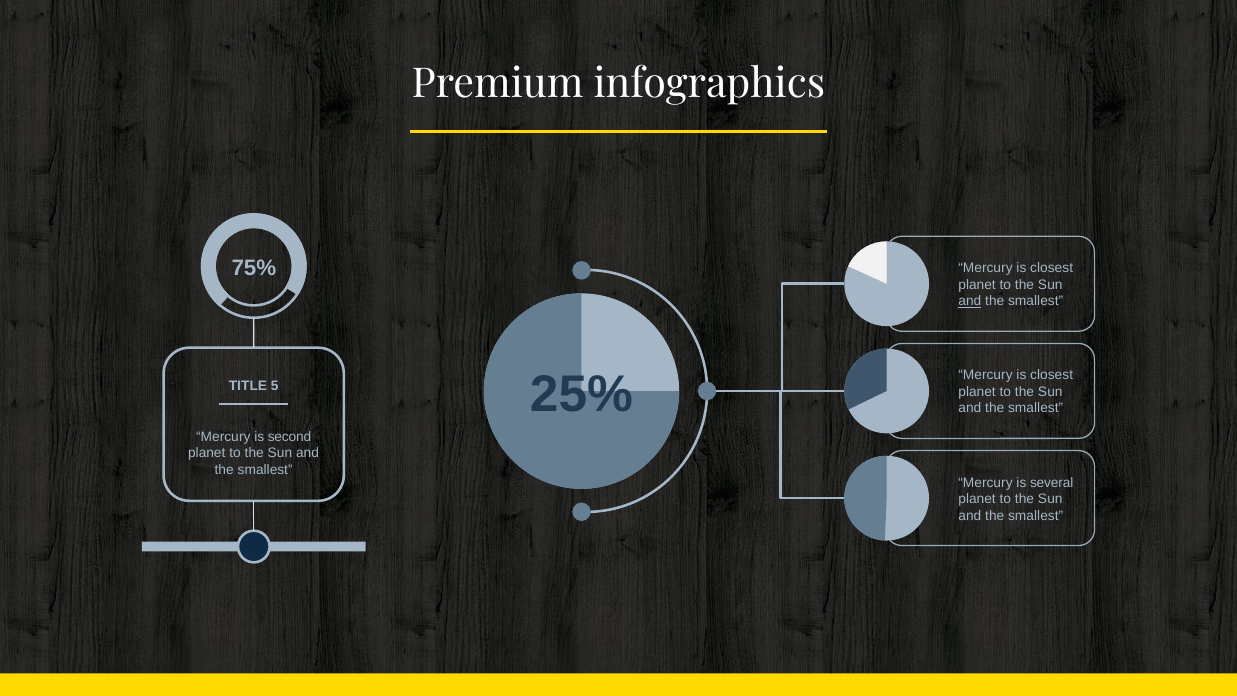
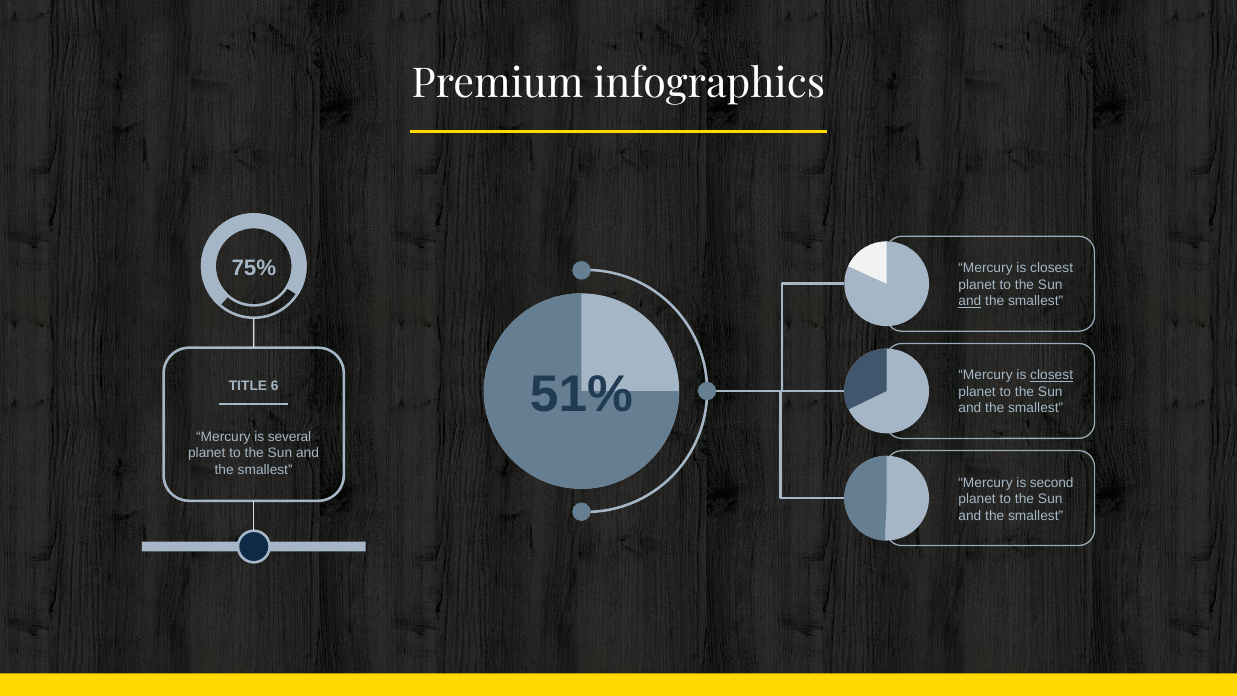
closest at (1052, 375) underline: none -> present
25%: 25% -> 51%
5: 5 -> 6
second: second -> several
several: several -> second
